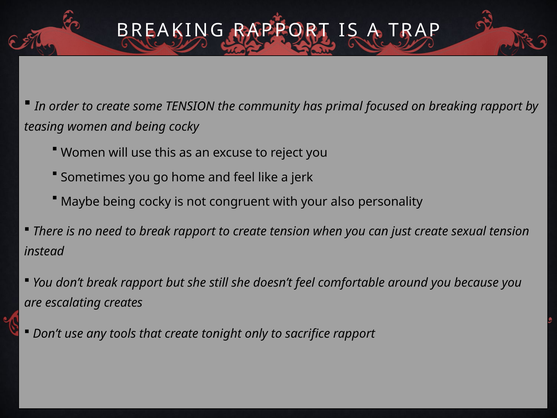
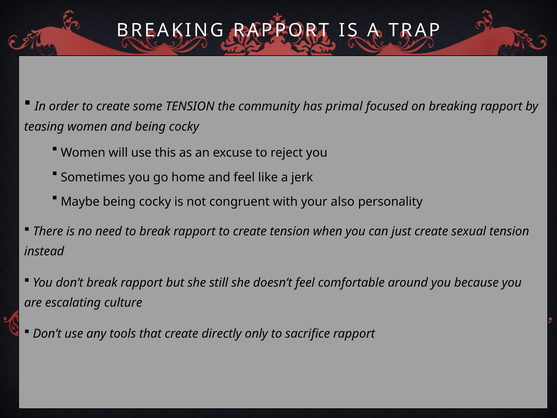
creates: creates -> culture
tonight: tonight -> directly
